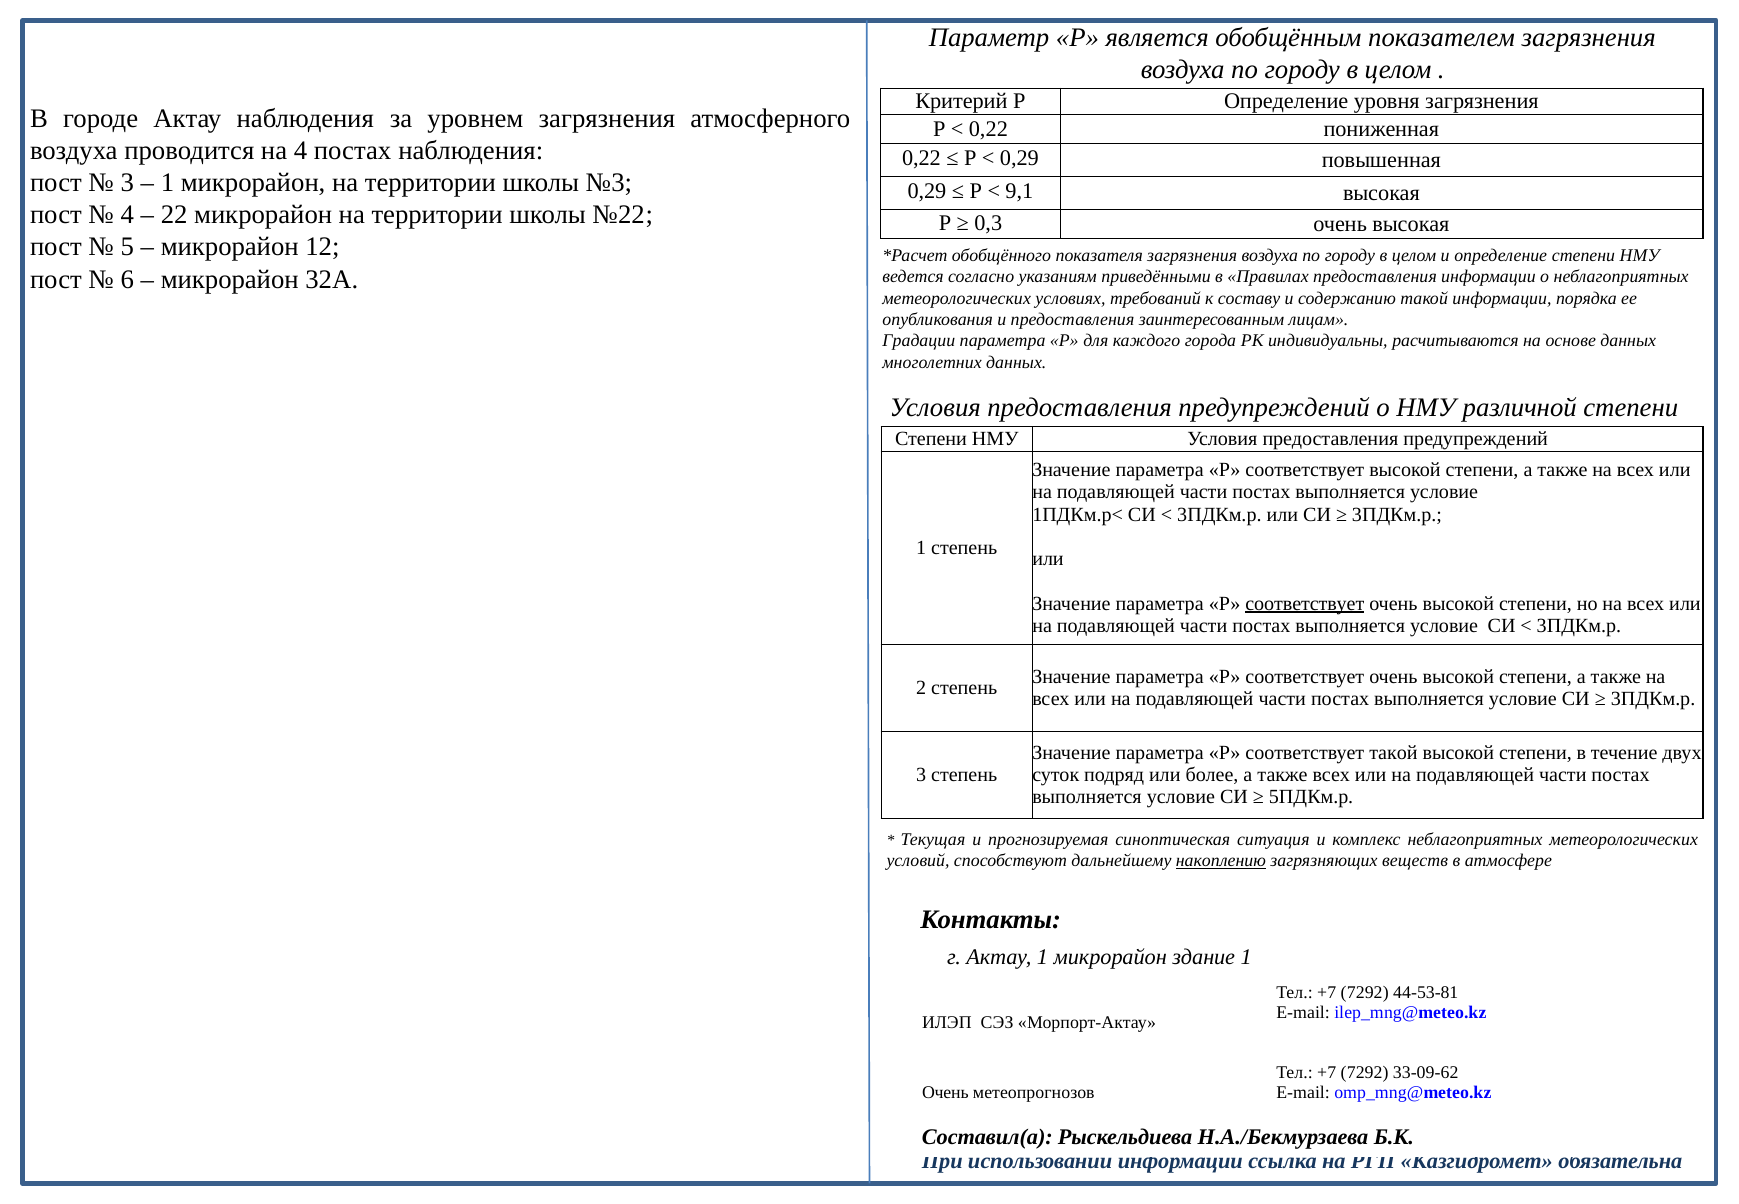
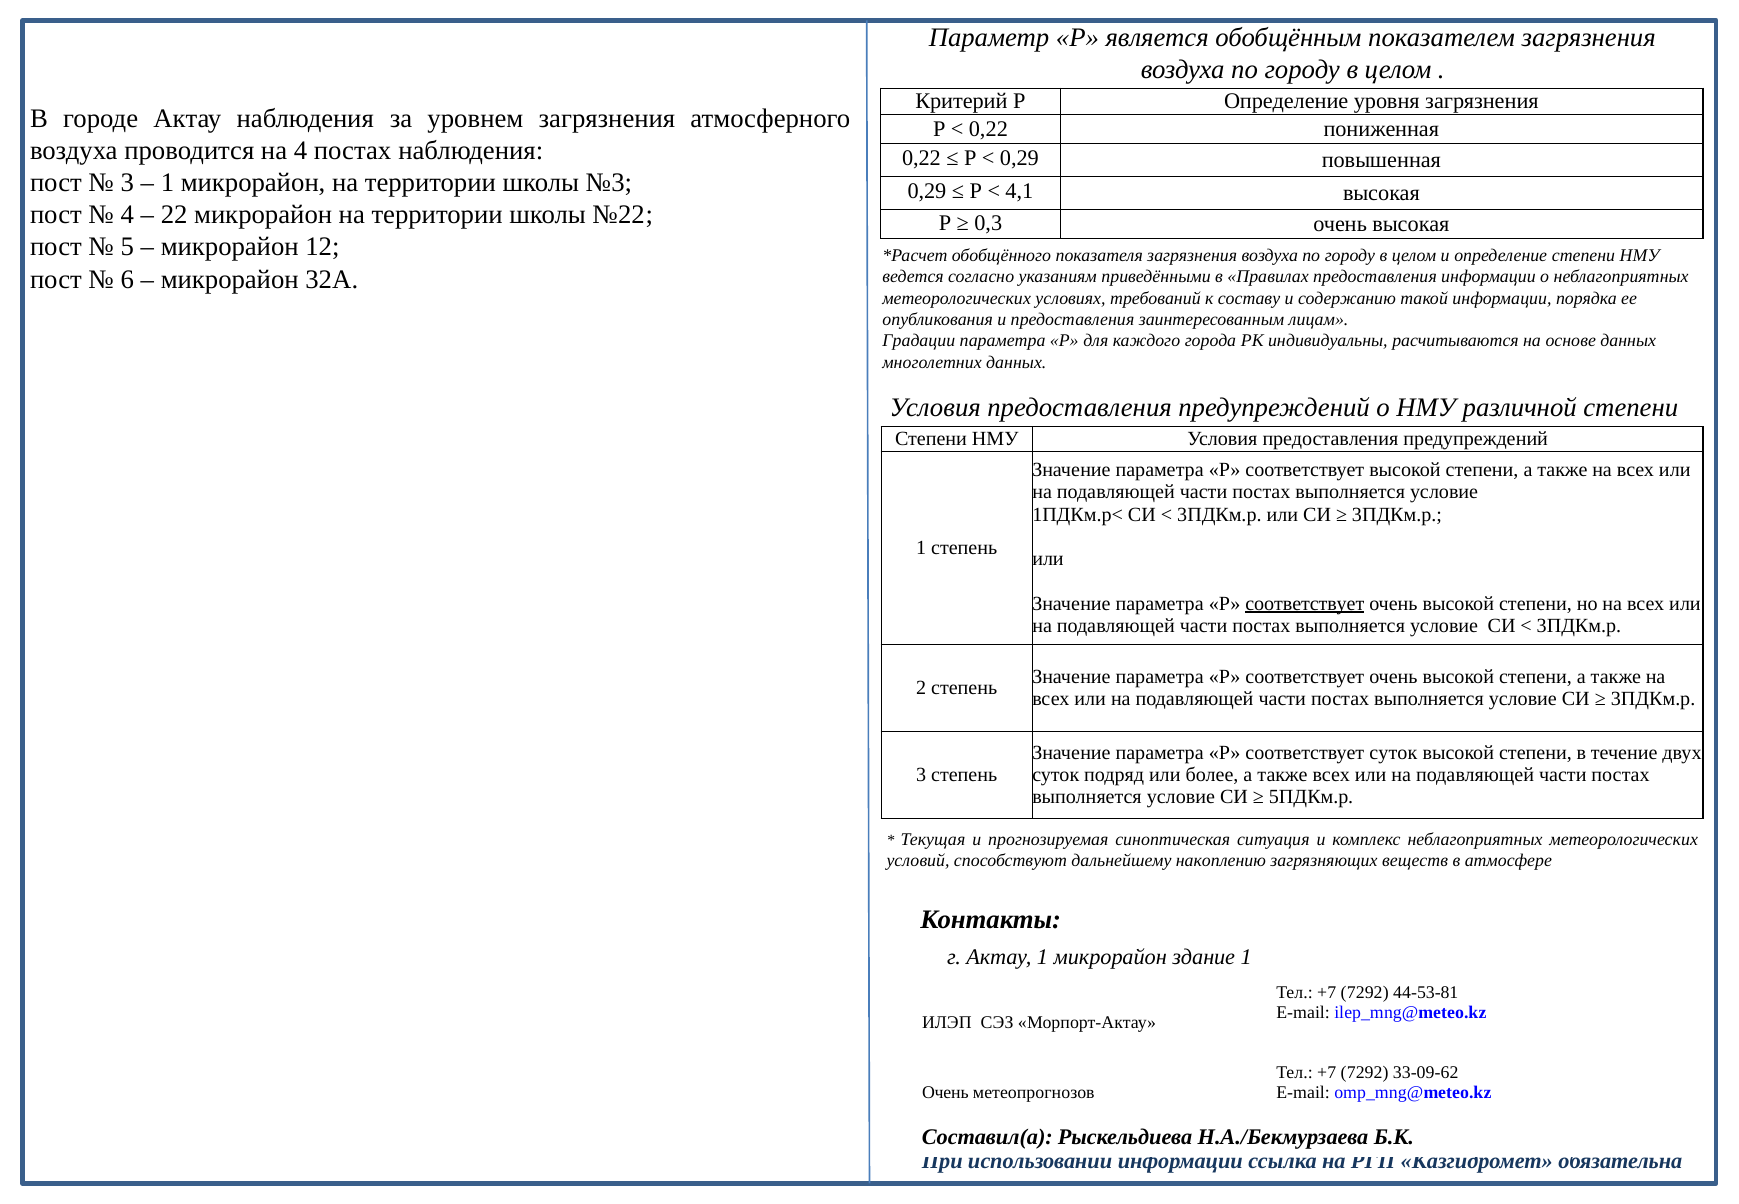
9,1: 9,1 -> 4,1
соответствует такой: такой -> суток
накоплению underline: present -> none
